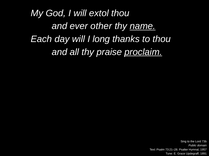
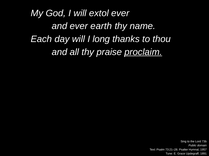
extol thou: thou -> ever
other: other -> earth
name underline: present -> none
